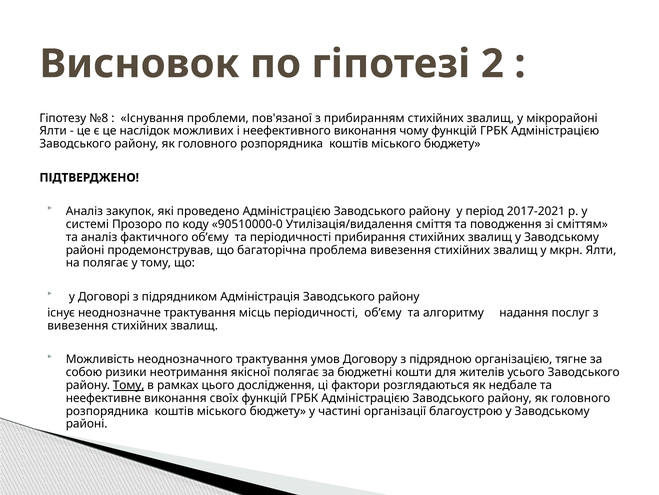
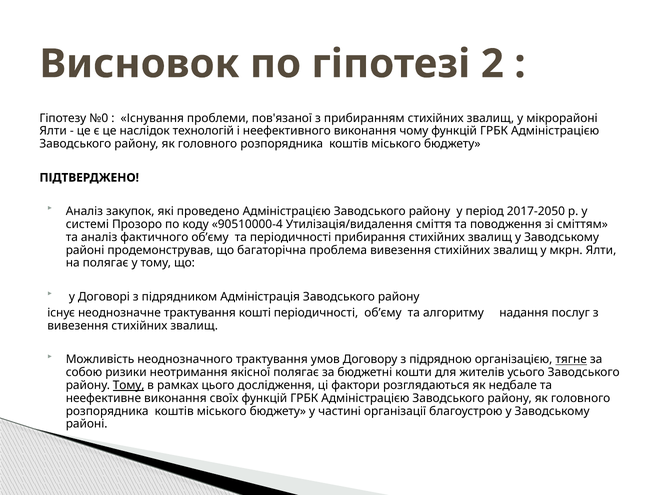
№8: №8 -> №0
можливих: можливих -> технологій
2017-2021: 2017-2021 -> 2017-2050
90510000-0: 90510000-0 -> 90510000-4
місць: місць -> кошті
тягне underline: none -> present
